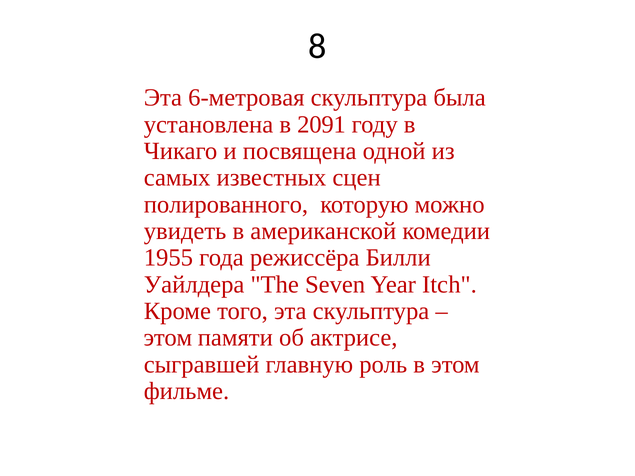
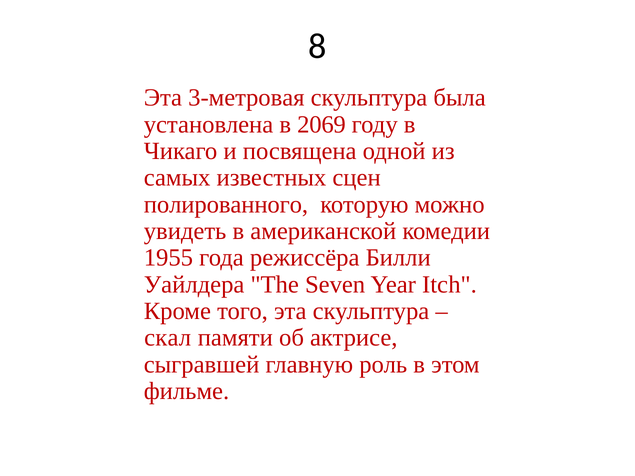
6-метровая: 6-метровая -> 3-метровая
2091: 2091 -> 2069
этом at (168, 338): этом -> скал
